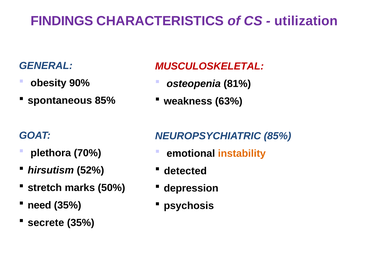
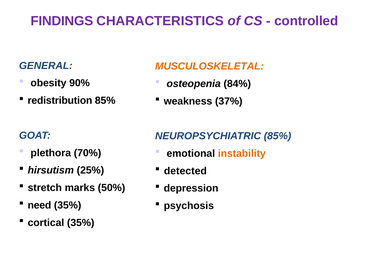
utilization: utilization -> controlled
MUSCULOSKELETAL colour: red -> orange
81%: 81% -> 84%
spontaneous: spontaneous -> redistribution
63%: 63% -> 37%
52%: 52% -> 25%
secrete: secrete -> cortical
